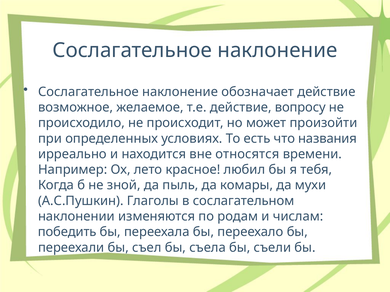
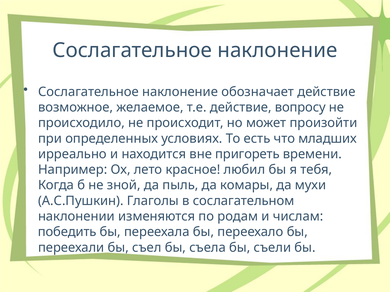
названия: названия -> младших
относятся: относятся -> пригореть
